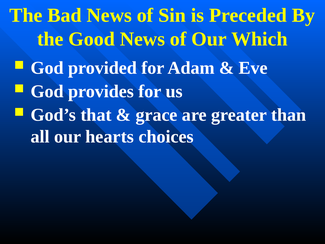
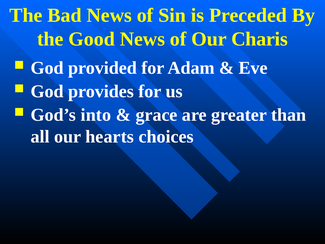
Which: Which -> Charis
that: that -> into
